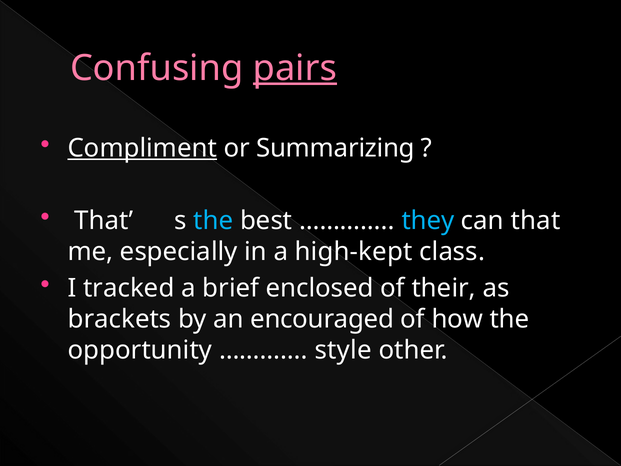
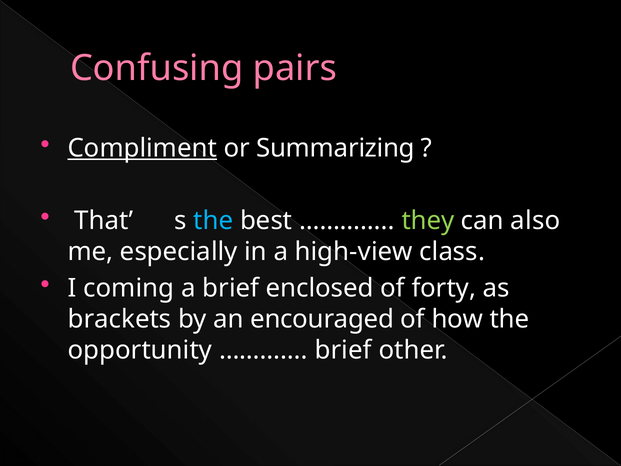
pairs underline: present -> none
they colour: light blue -> light green
can that: that -> also
high-kept: high-kept -> high-view
tracked: tracked -> coming
their: their -> forty
style at (343, 350): style -> brief
